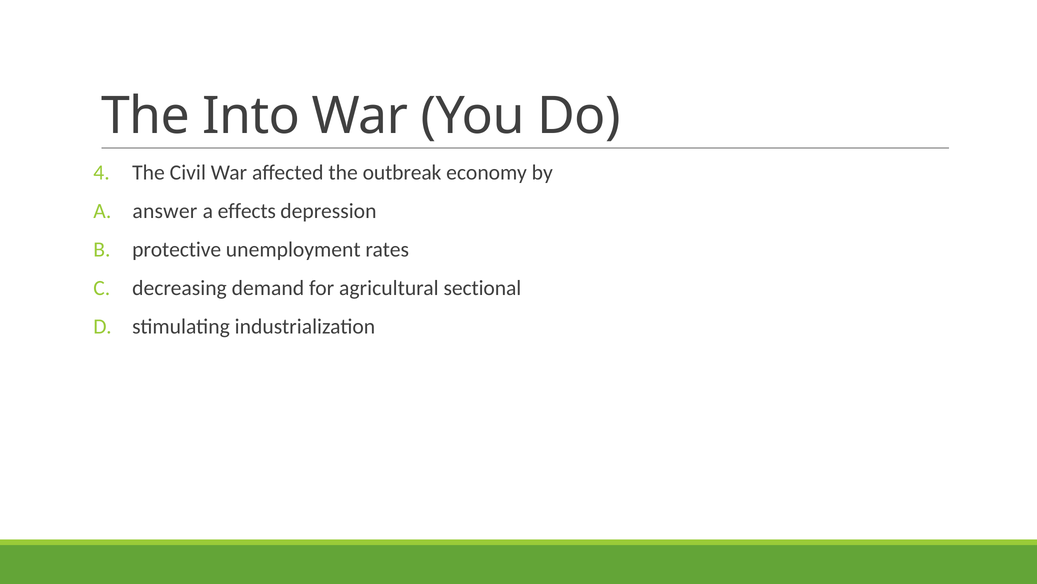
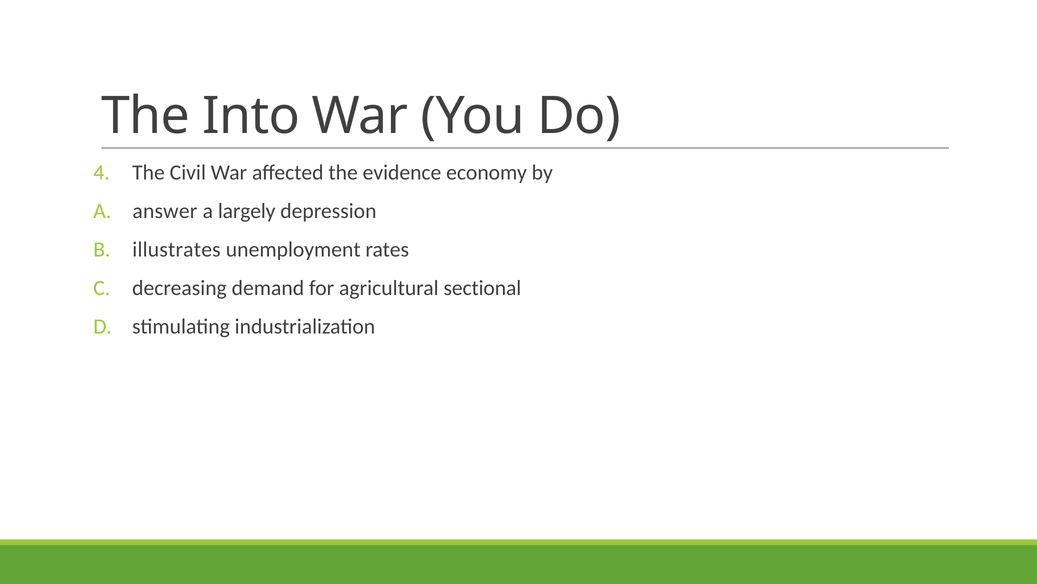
outbreak: outbreak -> evidence
effects: effects -> largely
protective: protective -> illustrates
